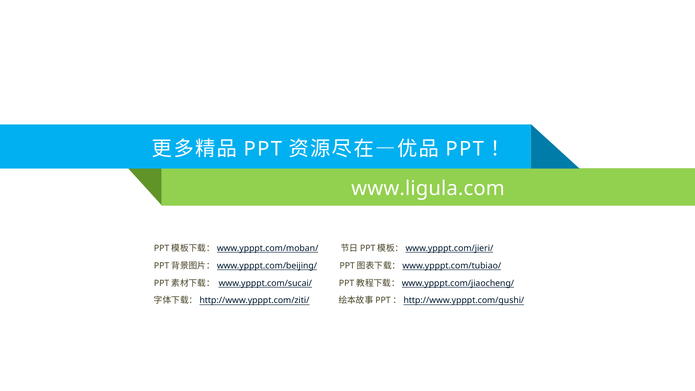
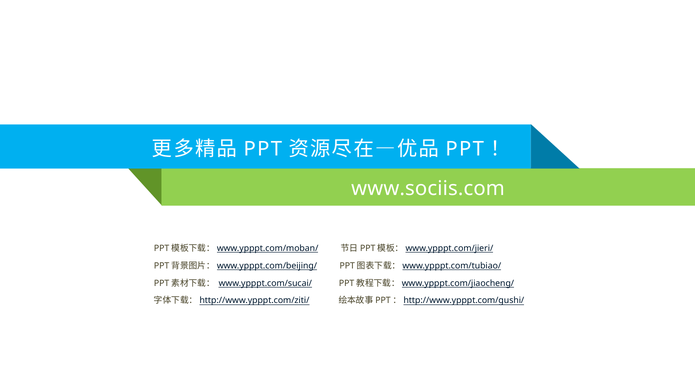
www.ligula.com: www.ligula.com -> www.sociis.com
